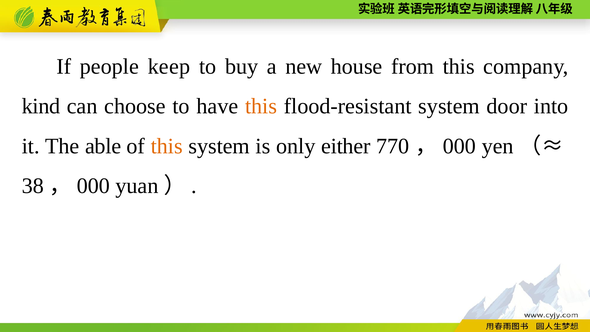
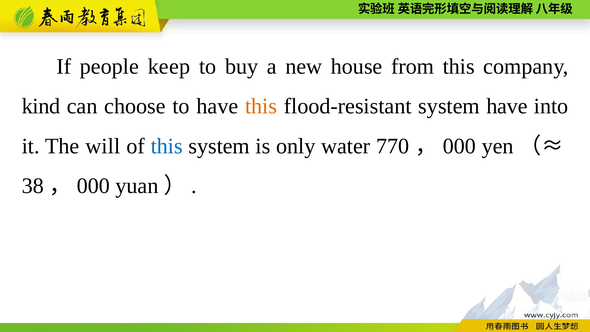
system door: door -> have
able: able -> will
this at (167, 146) colour: orange -> blue
either: either -> water
